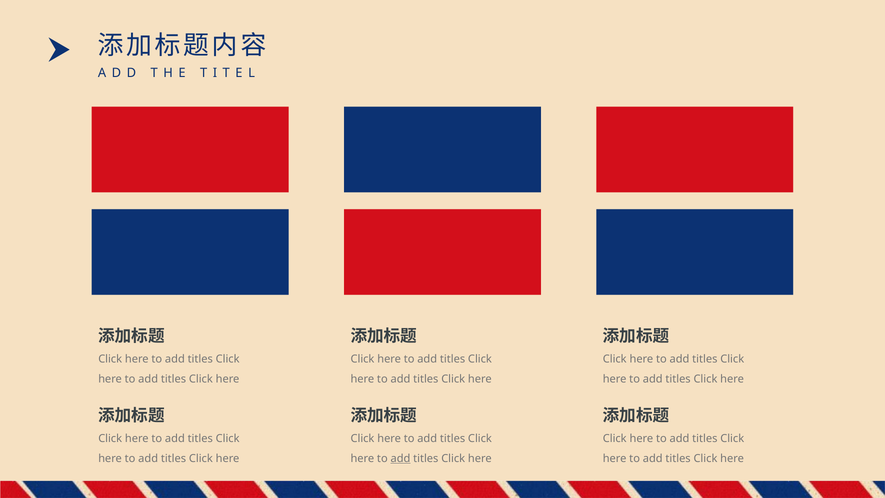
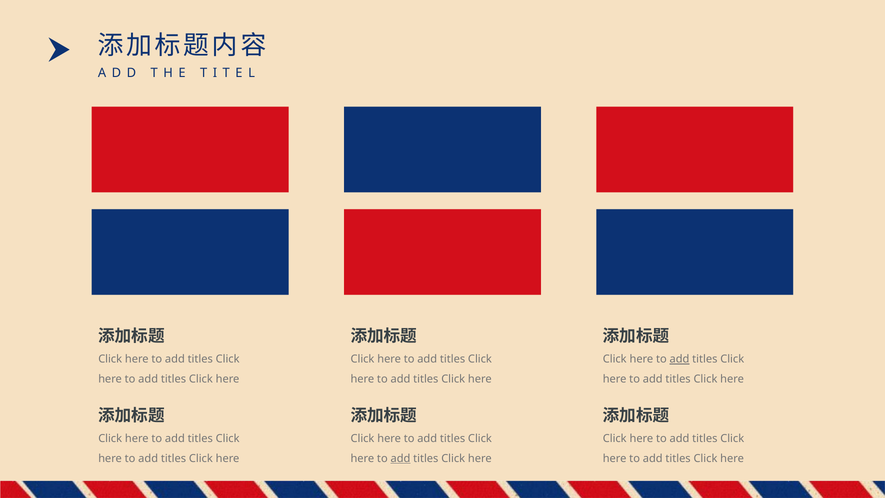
add at (679, 359) underline: none -> present
